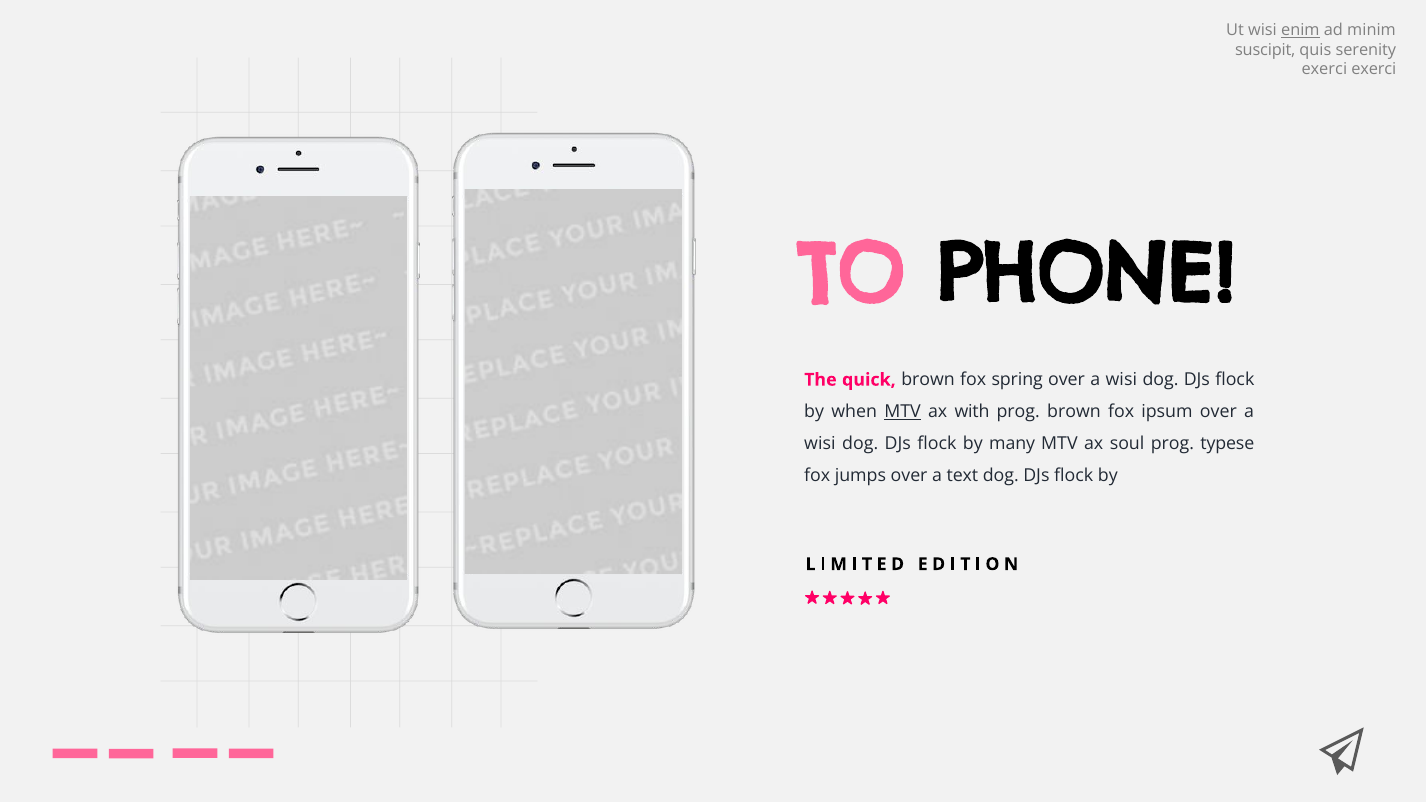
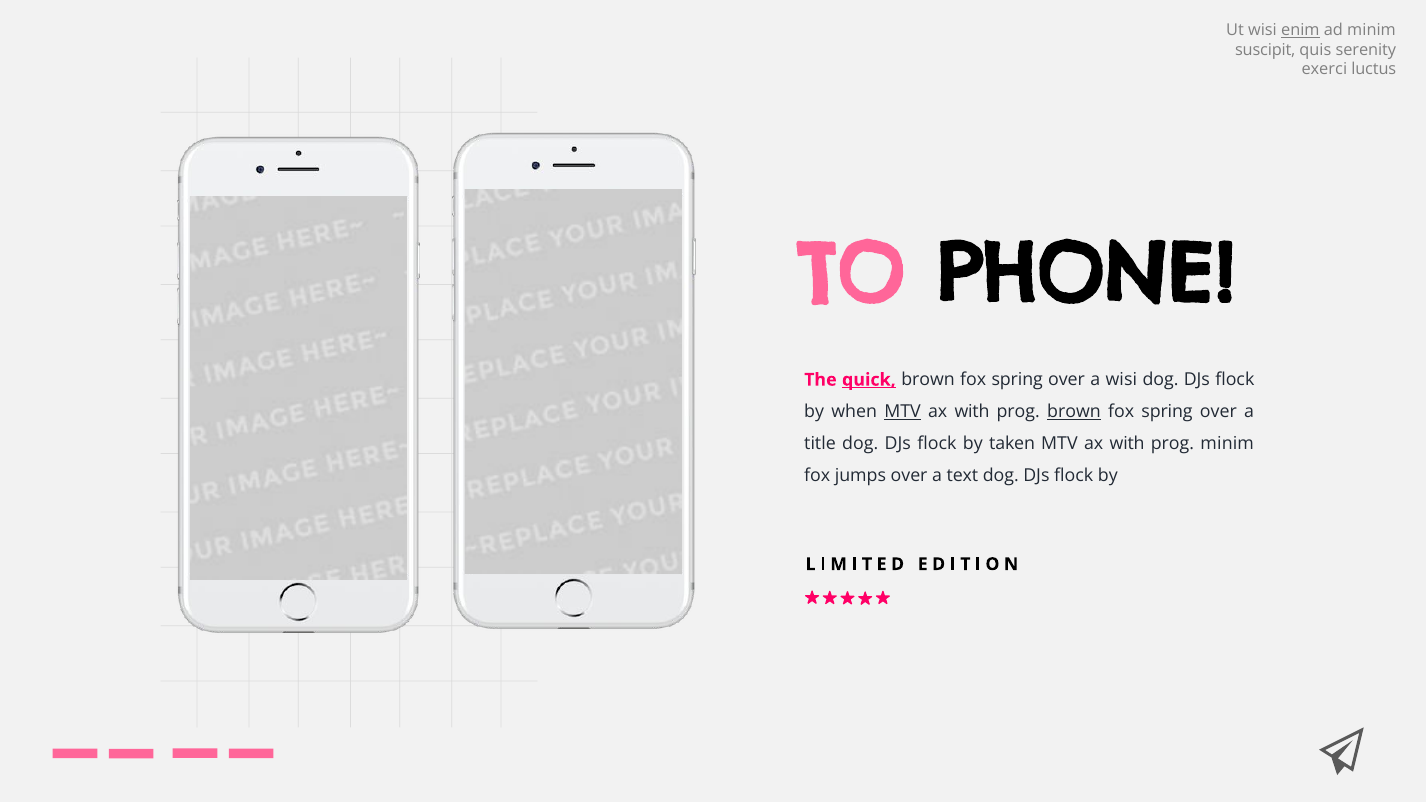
exerci exerci: exerci -> luctus
quick underline: none -> present
brown at (1074, 412) underline: none -> present
ipsum at (1167, 412): ipsum -> spring
wisi at (820, 444): wisi -> title
many: many -> taken
soul at (1127, 444): soul -> with
prog typese: typese -> minim
